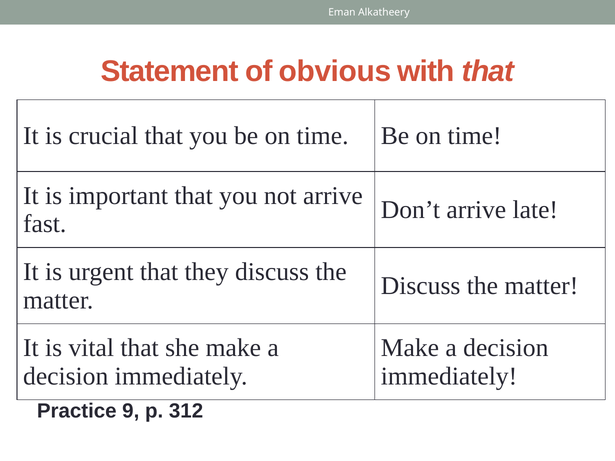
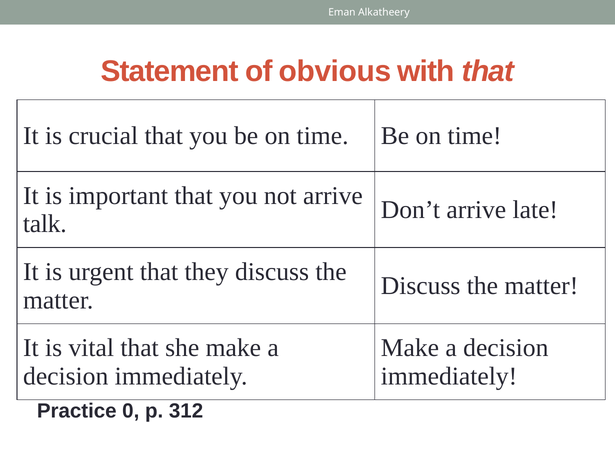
fast: fast -> talk
9: 9 -> 0
